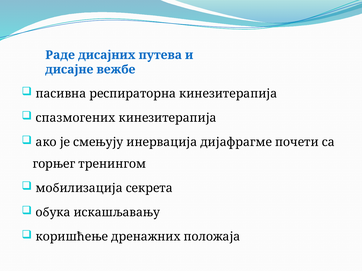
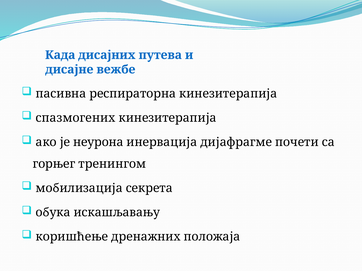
Раде: Раде -> Када
смењују: смењују -> неурона
